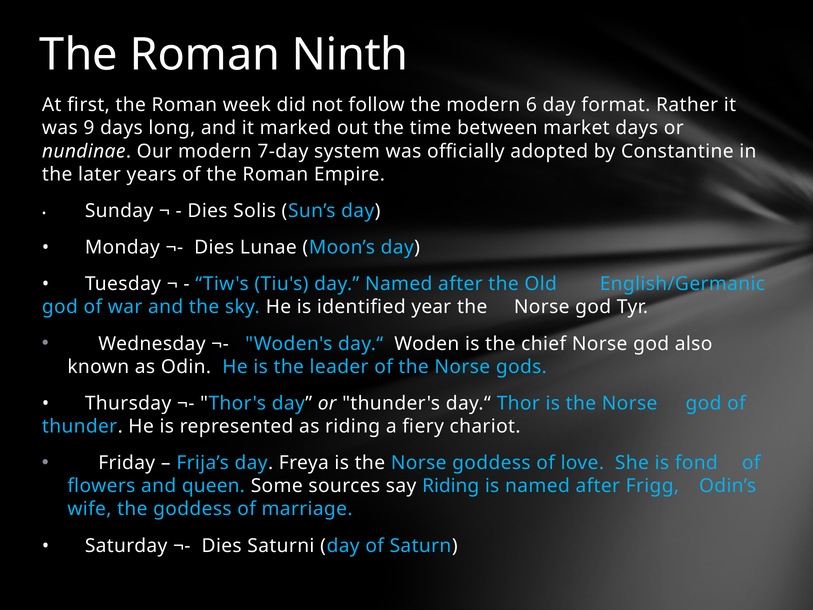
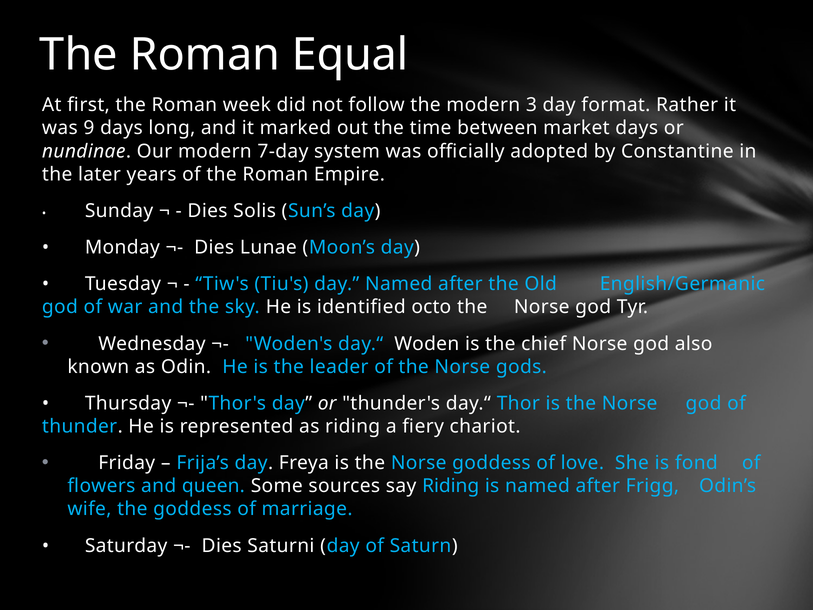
Ninth: Ninth -> Equal
6: 6 -> 3
year: year -> octo
